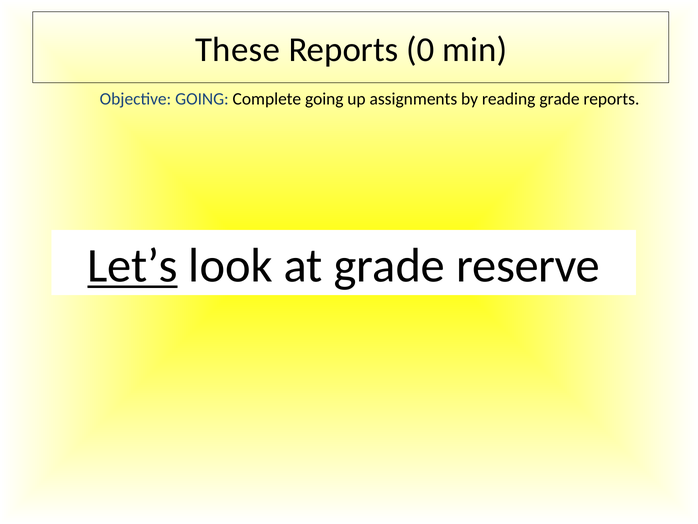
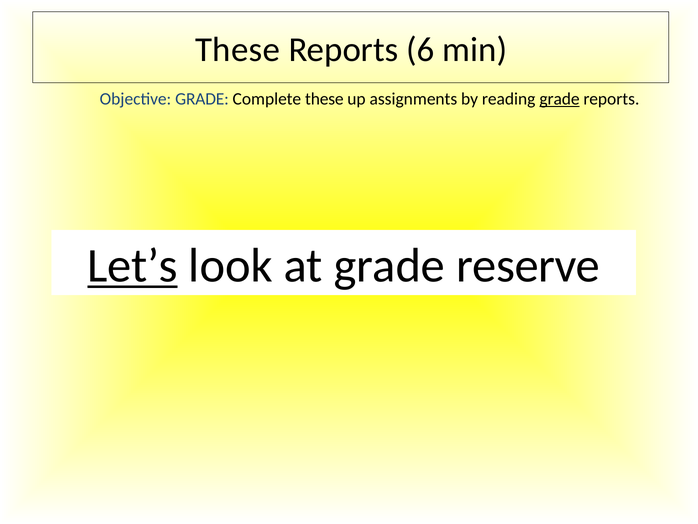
0: 0 -> 6
Objective GOING: GOING -> GRADE
Complete going: going -> these
grade at (559, 99) underline: none -> present
